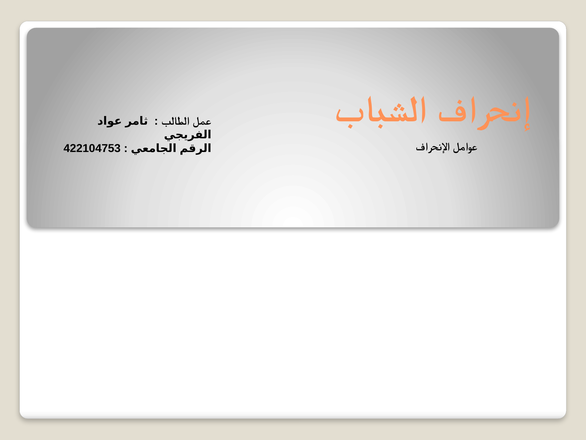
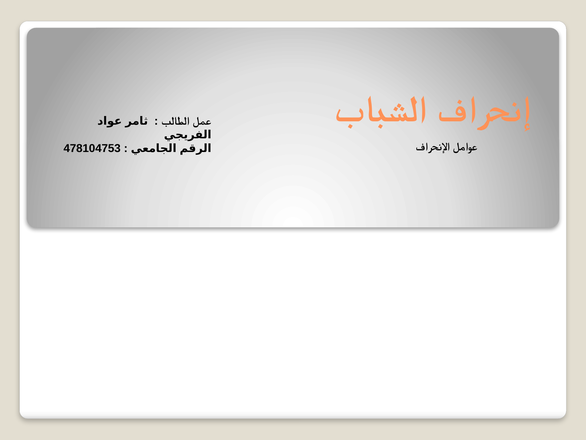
422104753: 422104753 -> 478104753
